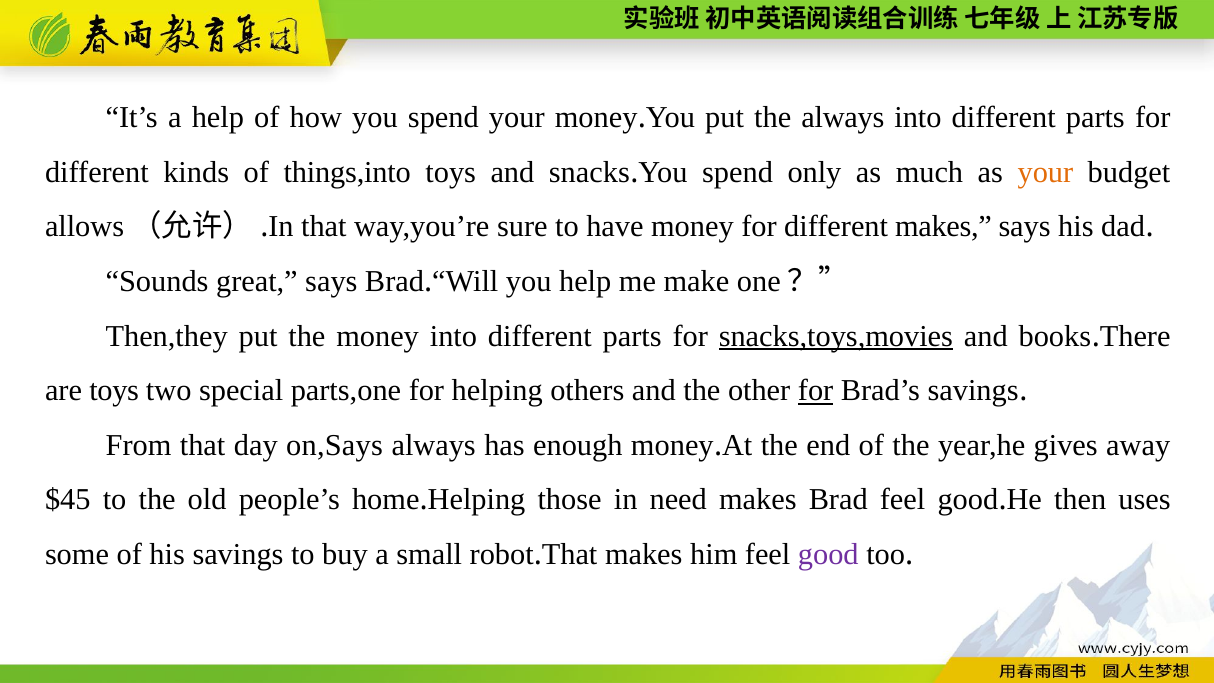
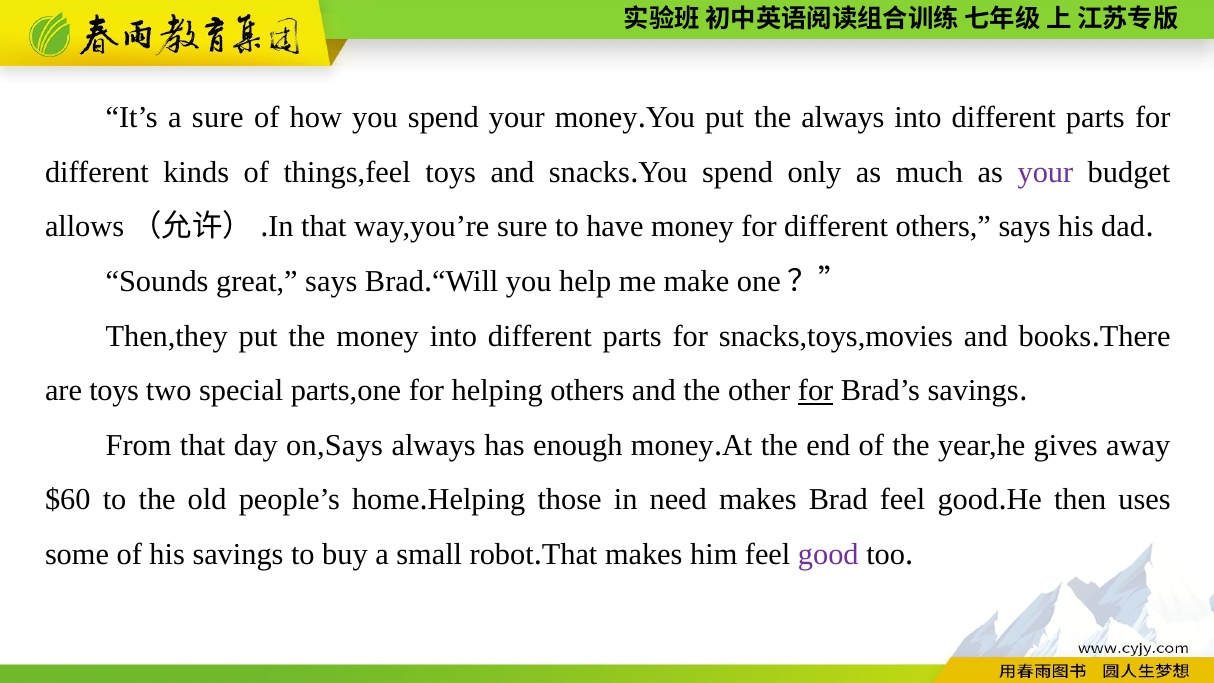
a help: help -> sure
things,into: things,into -> things,feel
your at (1045, 172) colour: orange -> purple
different makes: makes -> others
snacks,toys,movies underline: present -> none
$45: $45 -> $60
